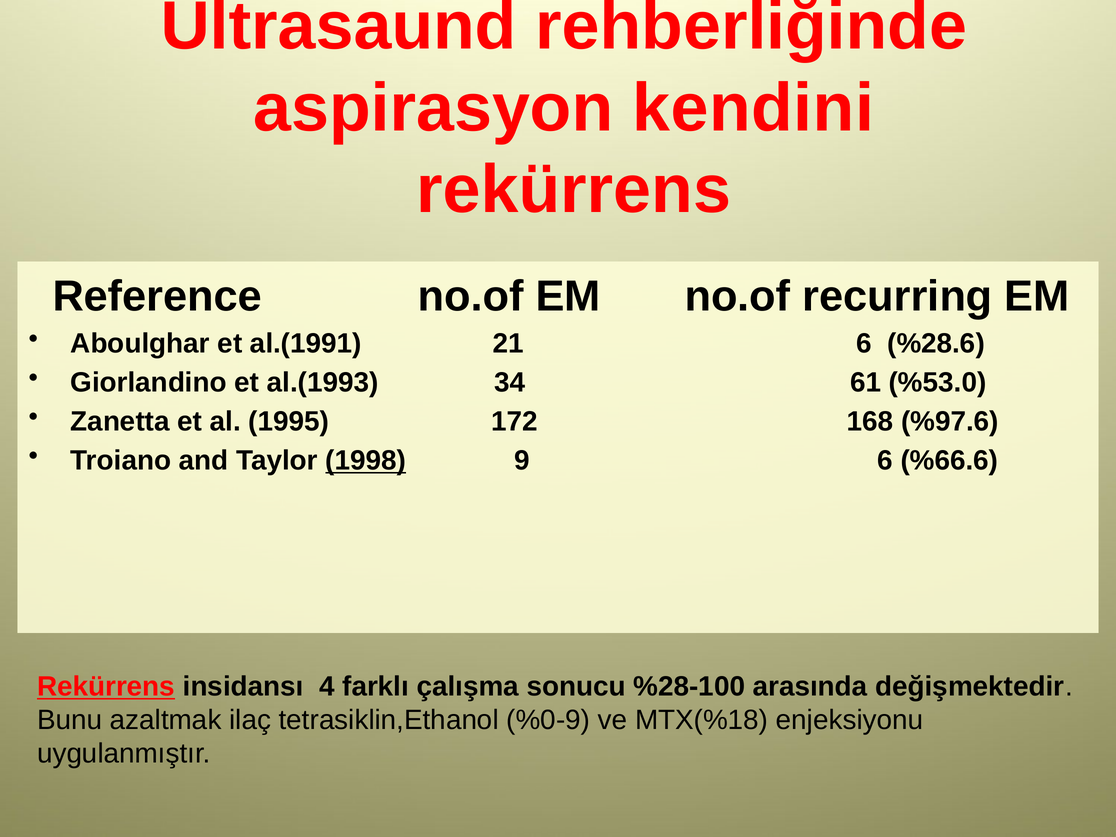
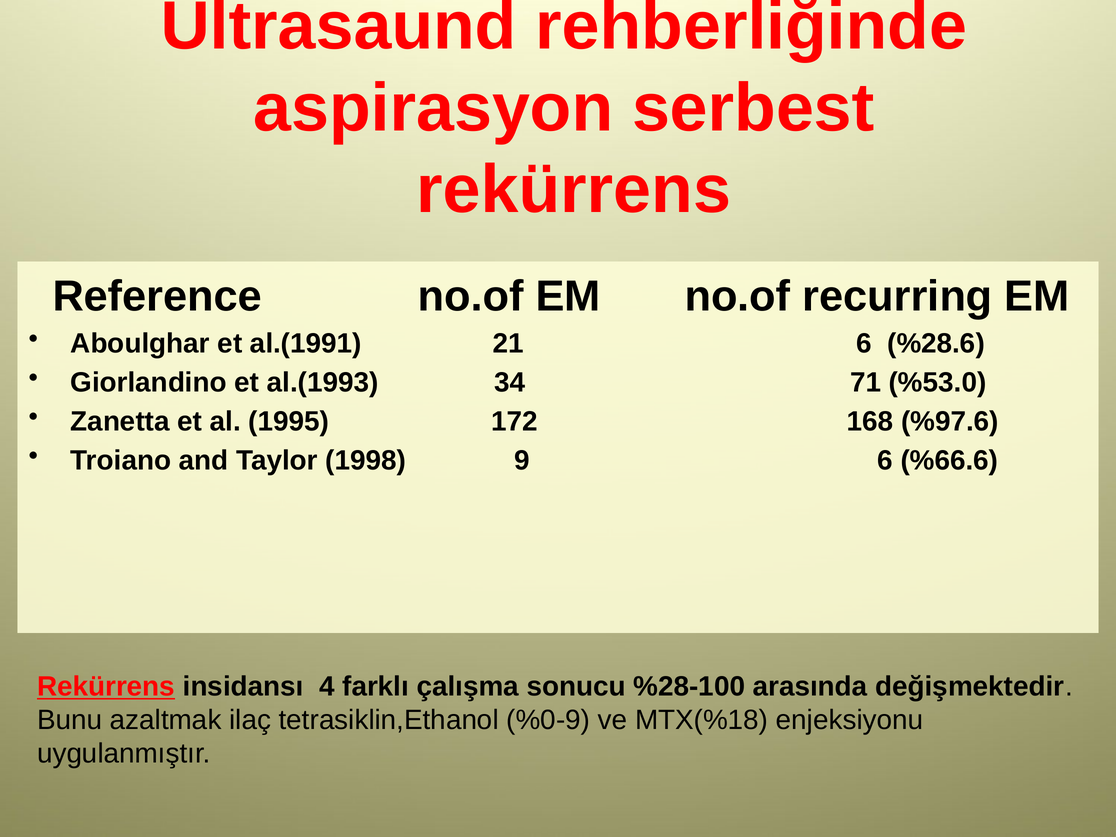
kendini: kendini -> serbest
61: 61 -> 71
1998 underline: present -> none
